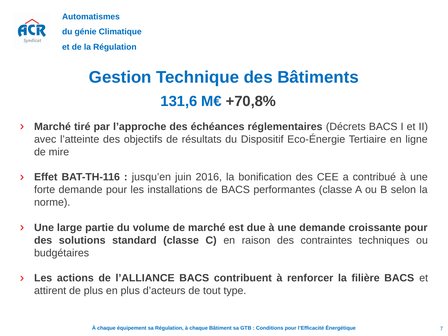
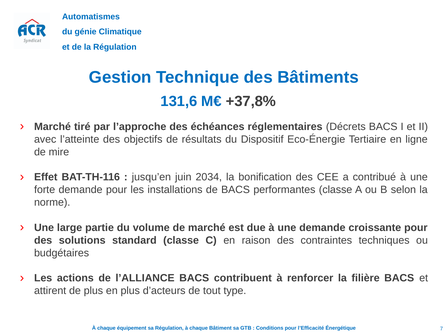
+70,8%: +70,8% -> +37,8%
2016: 2016 -> 2034
